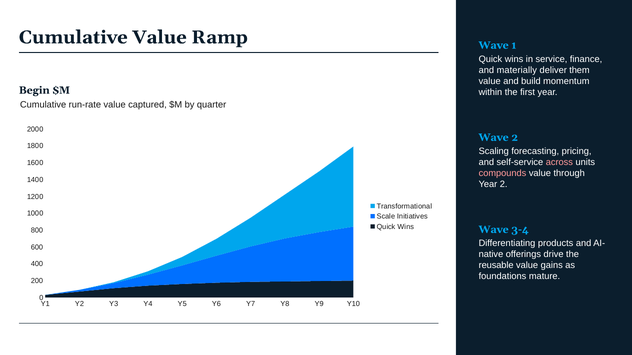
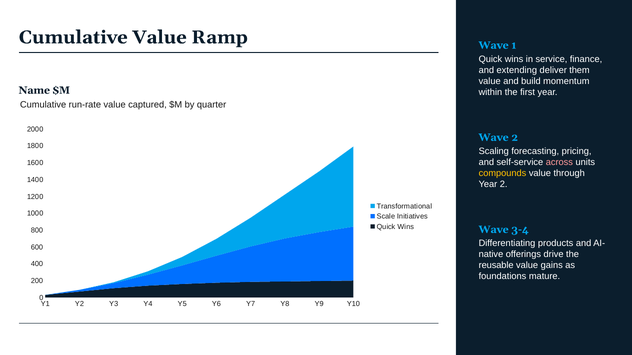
materially: materially -> extending
Begin: Begin -> Name
compounds colour: pink -> yellow
